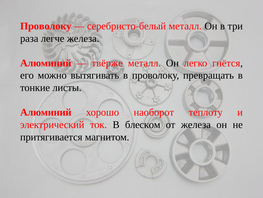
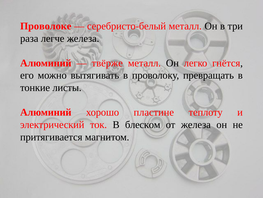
Проволоку at (46, 26): Проволоку -> Проволоке
наоборот: наоборот -> пластине
